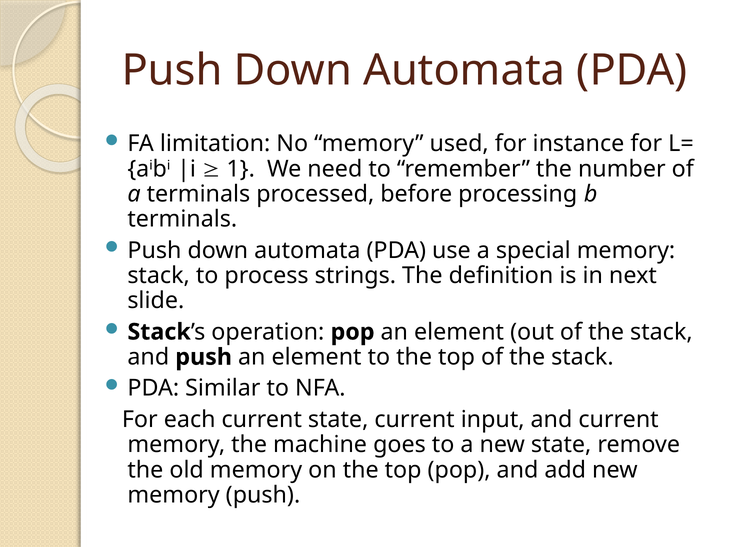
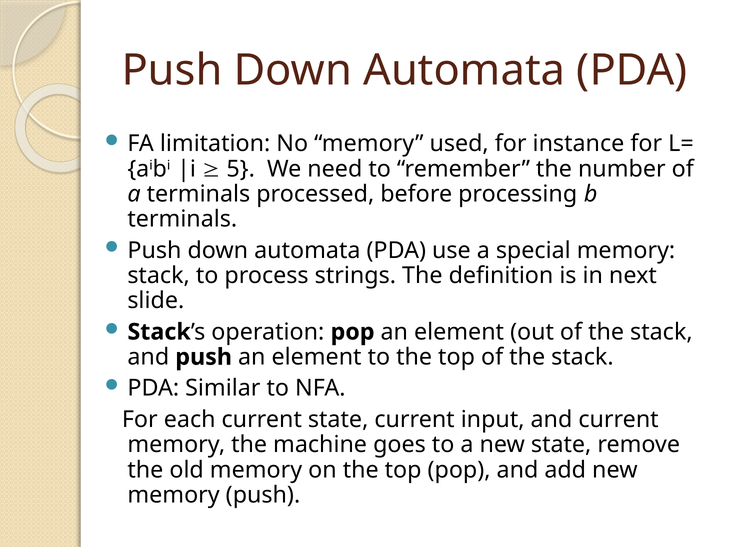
1: 1 -> 5
